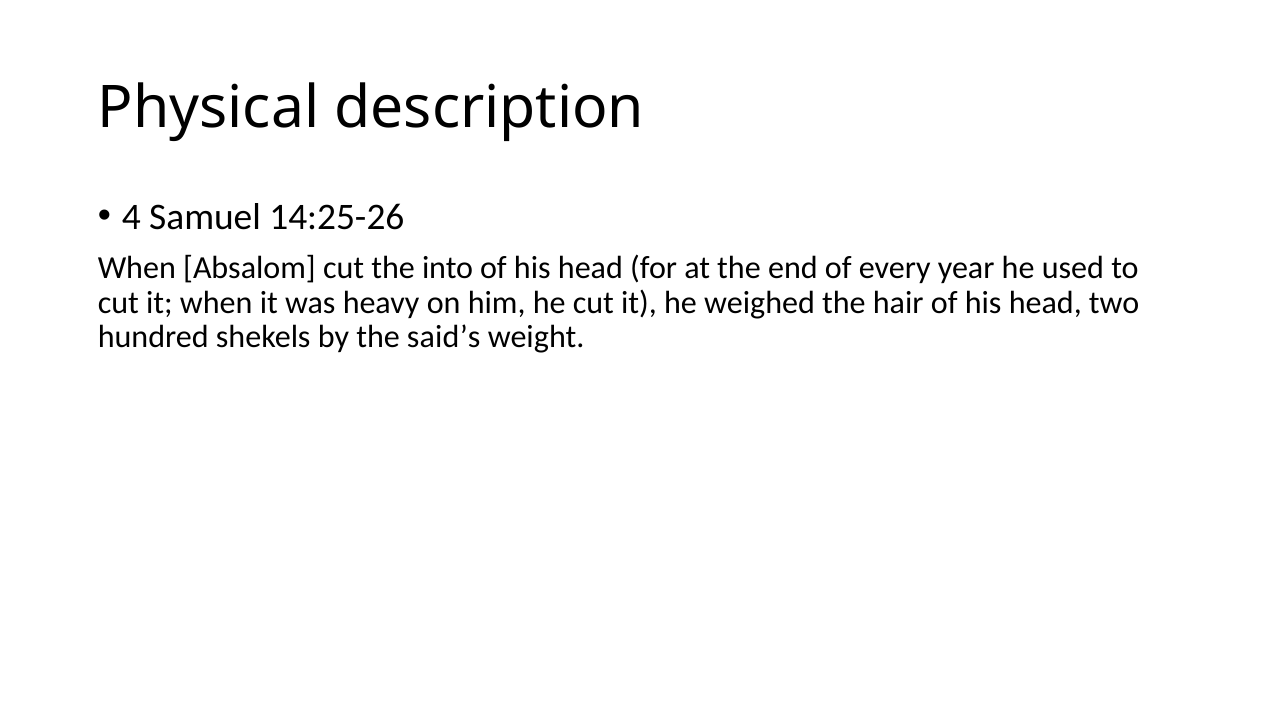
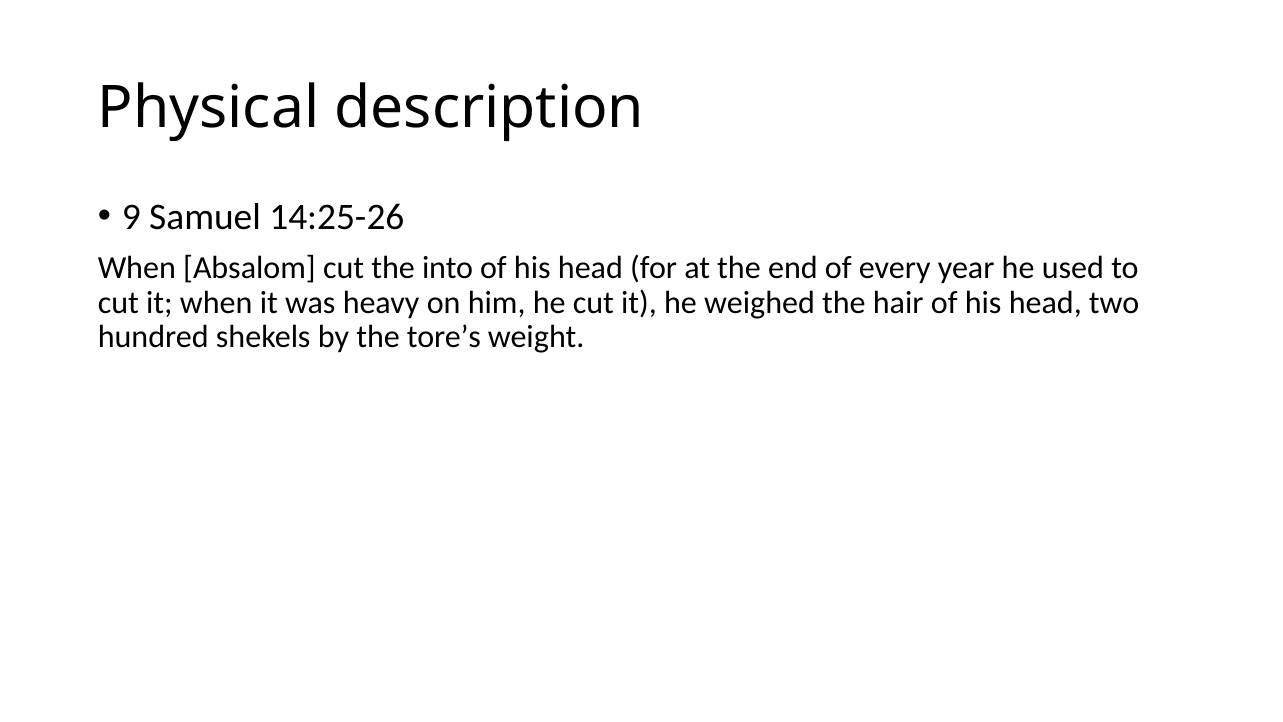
4: 4 -> 9
said’s: said’s -> tore’s
